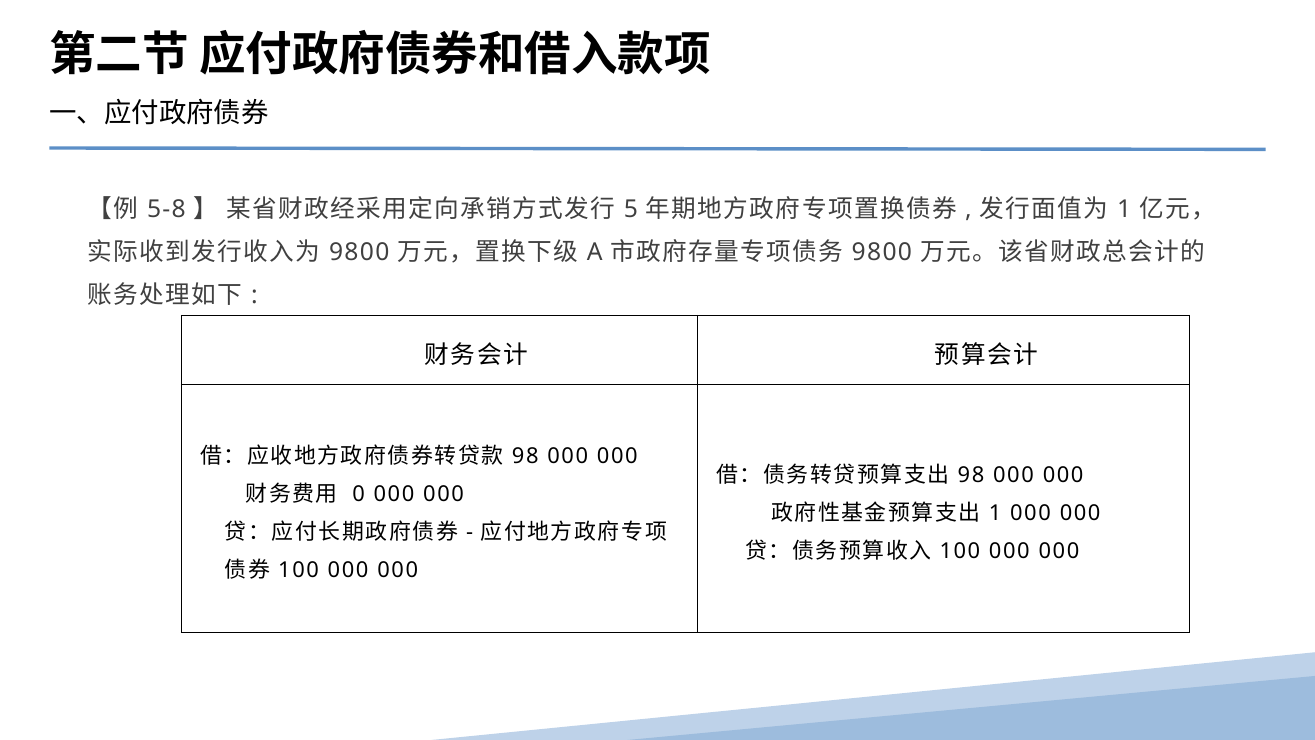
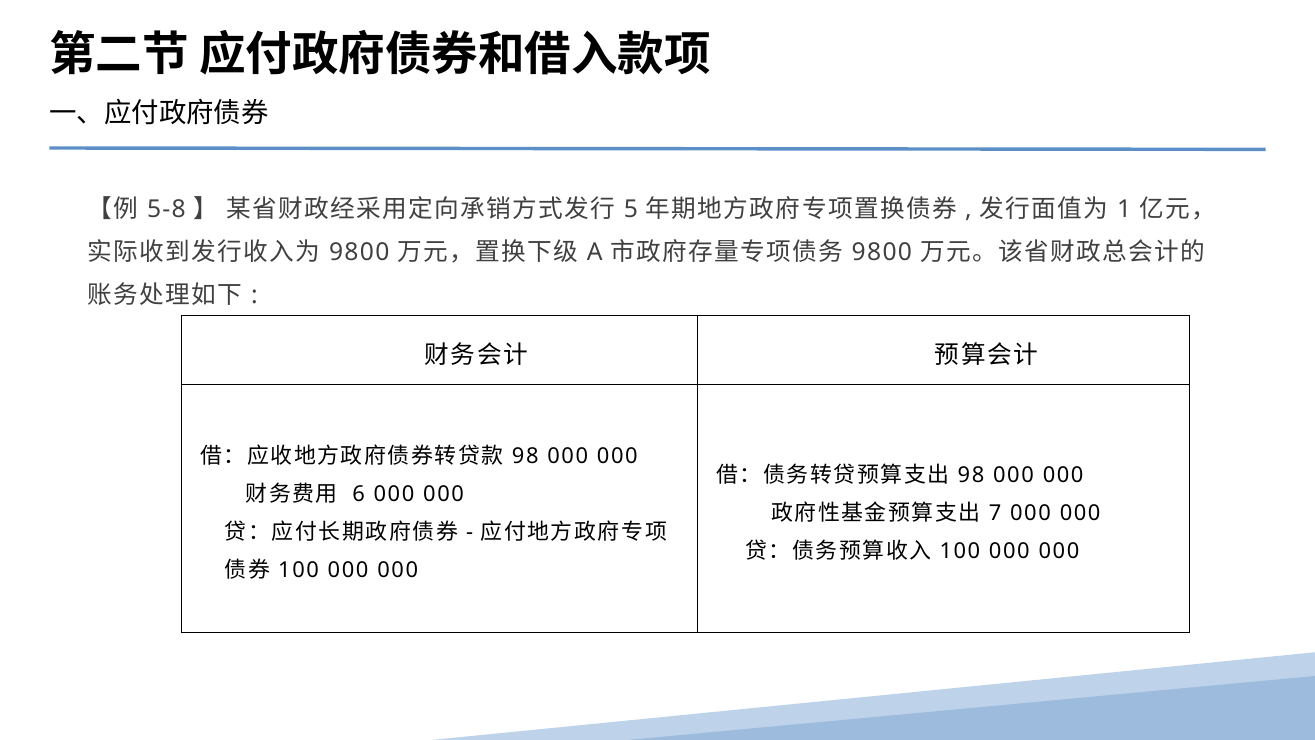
0: 0 -> 6
1 at (995, 513): 1 -> 7
